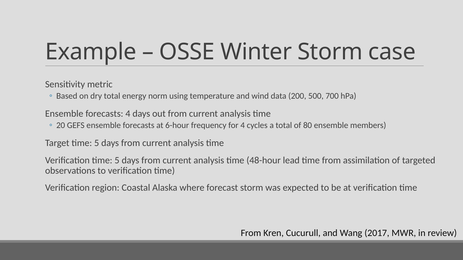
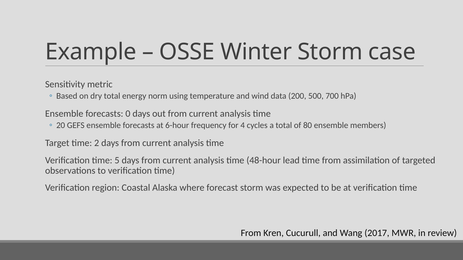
forecasts 4: 4 -> 0
Target time 5: 5 -> 2
